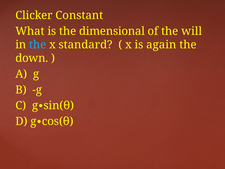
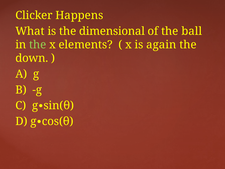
Constant: Constant -> Happens
will: will -> ball
the at (38, 45) colour: light blue -> light green
standard: standard -> elements
